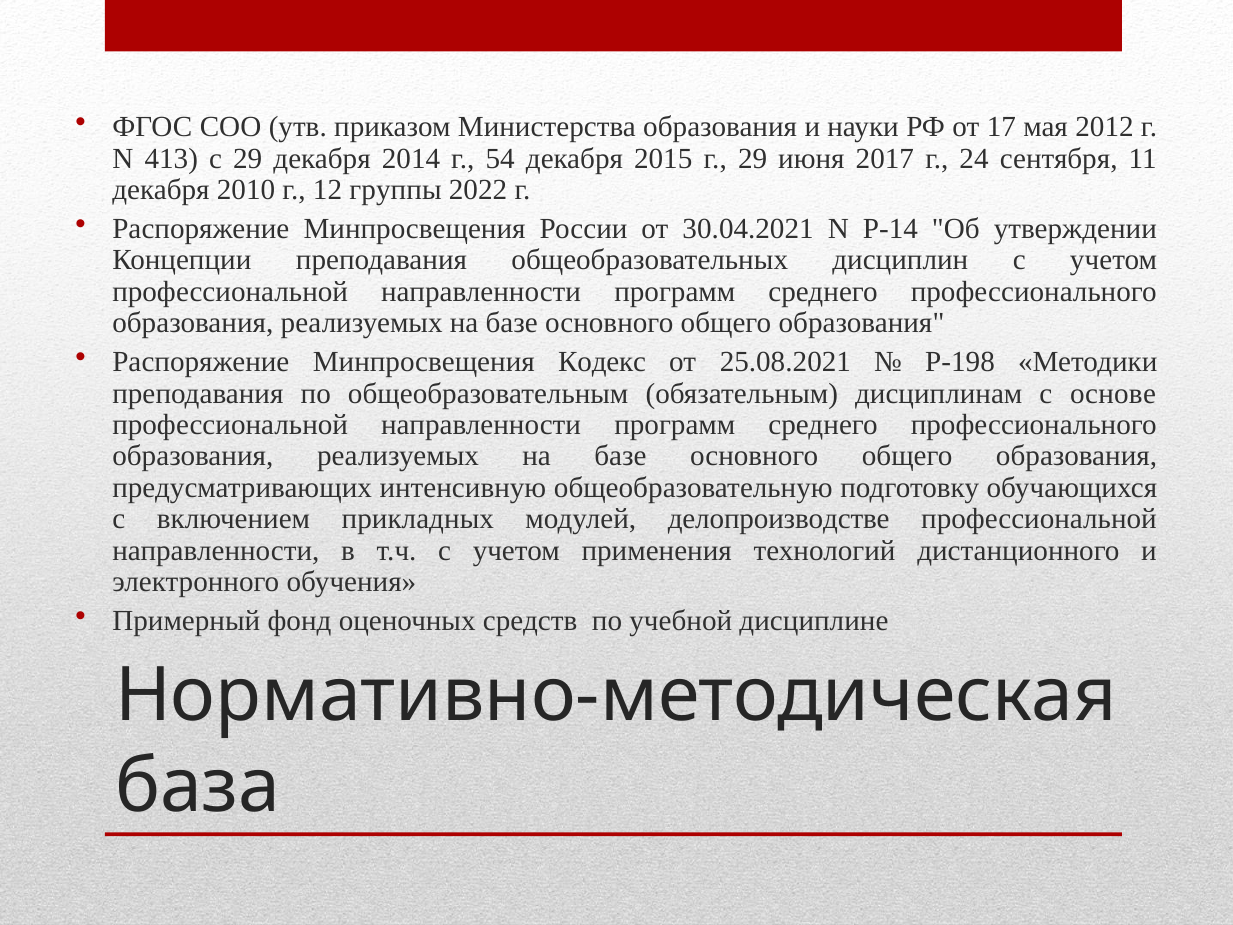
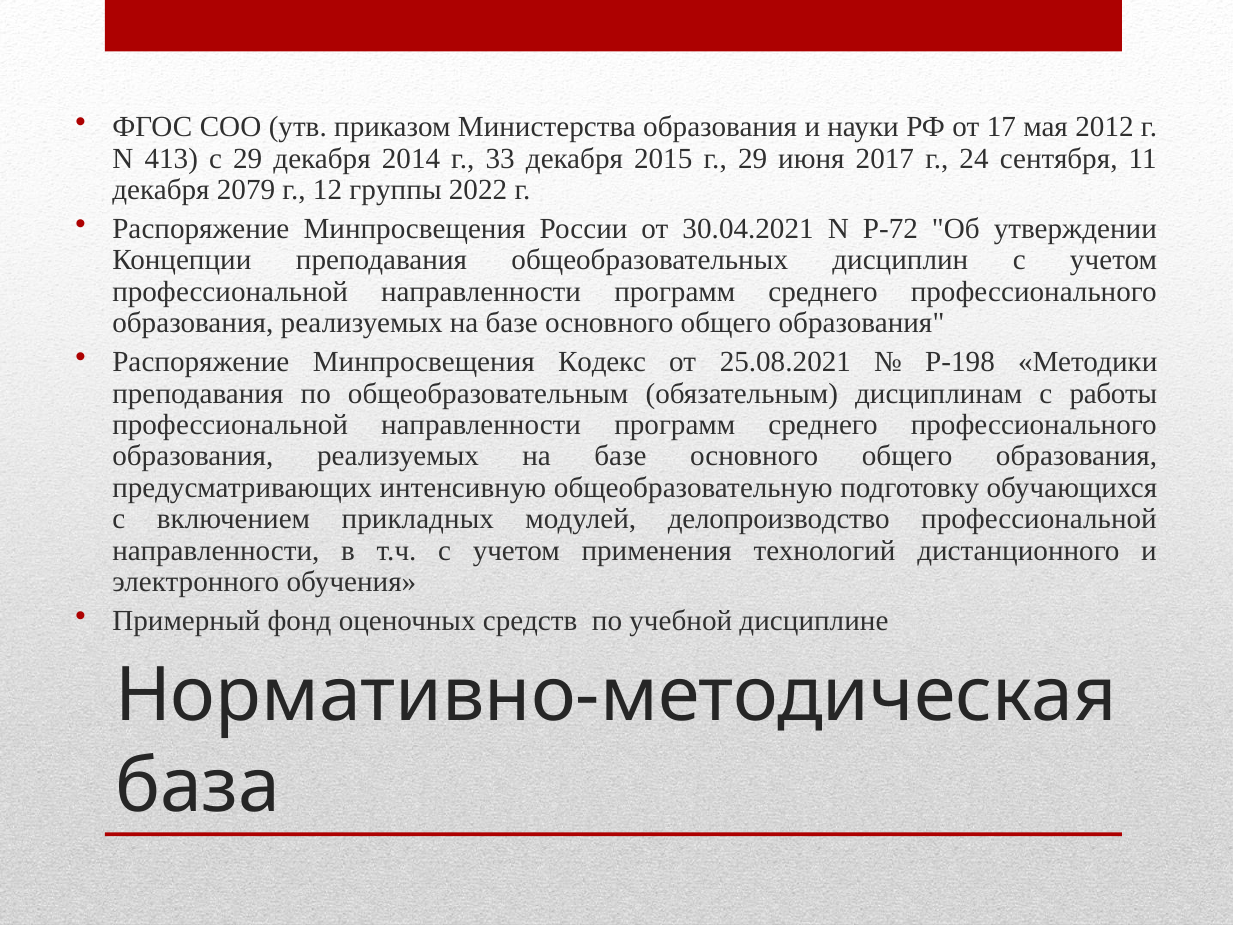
54: 54 -> 33
2010: 2010 -> 2079
Р-14: Р-14 -> Р-72
основе: основе -> работы
делопроизводстве: делопроизводстве -> делопроизводство
